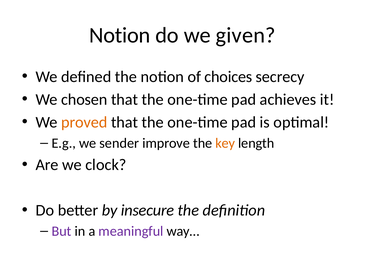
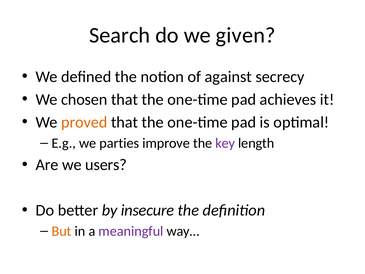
Notion at (120, 35): Notion -> Search
choices: choices -> against
sender: sender -> parties
key colour: orange -> purple
clock: clock -> users
But colour: purple -> orange
